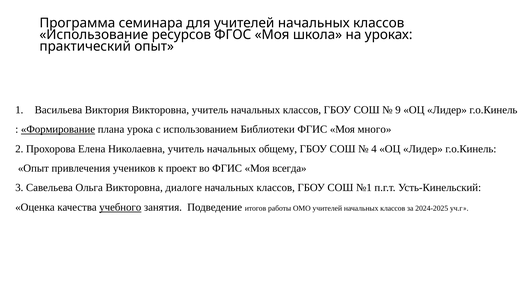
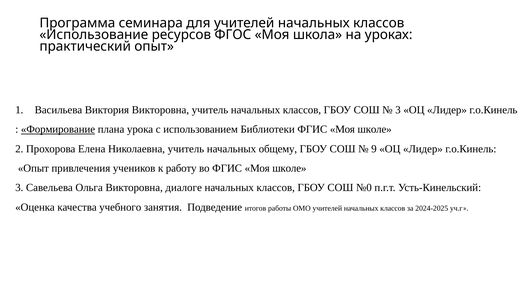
9 at (398, 110): 9 -> 3
Библиотеки ФГИС Моя много: много -> школе
4: 4 -> 9
проект: проект -> работу
во ФГИС Моя всегда: всегда -> школе
№1: №1 -> №0
учебного underline: present -> none
